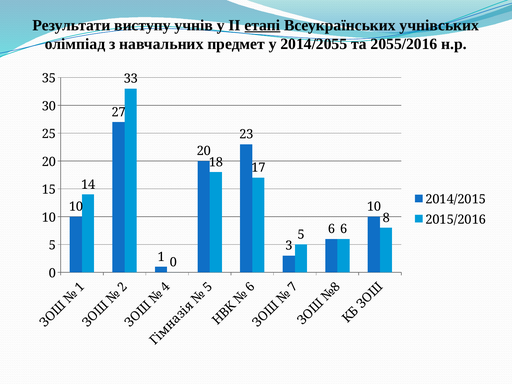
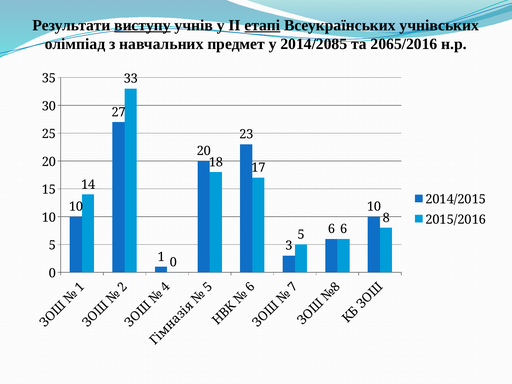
виступу underline: none -> present
2014/2055: 2014/2055 -> 2014/2085
2055/2016: 2055/2016 -> 2065/2016
